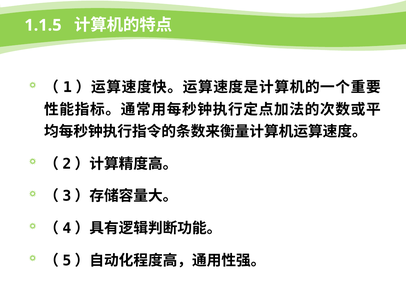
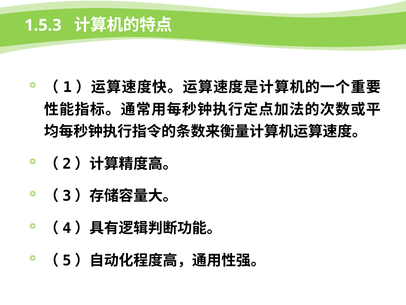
1.1.5: 1.1.5 -> 1.5.3
